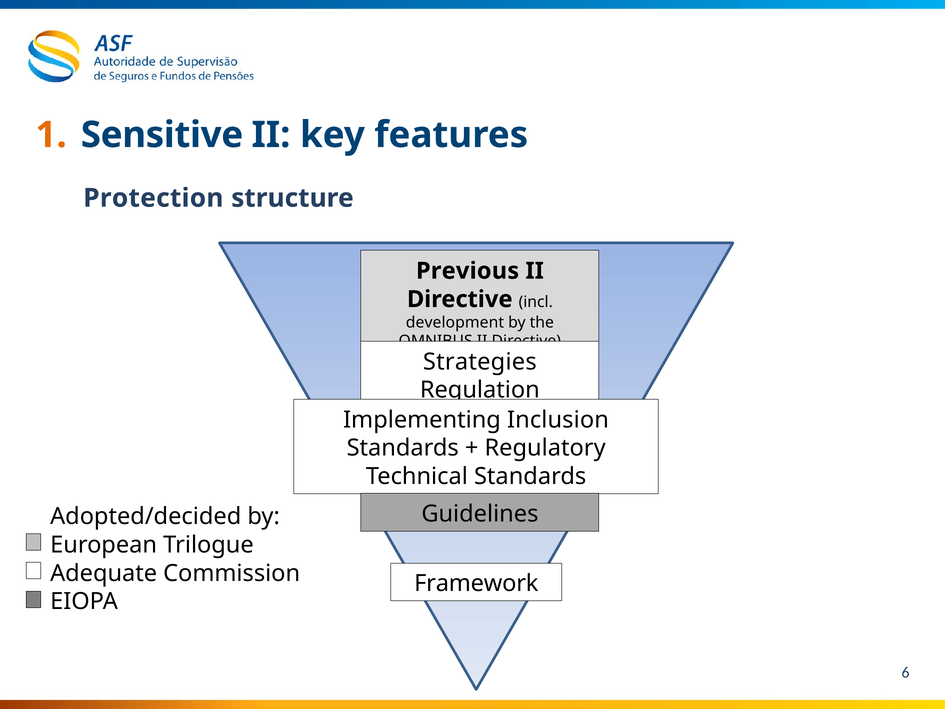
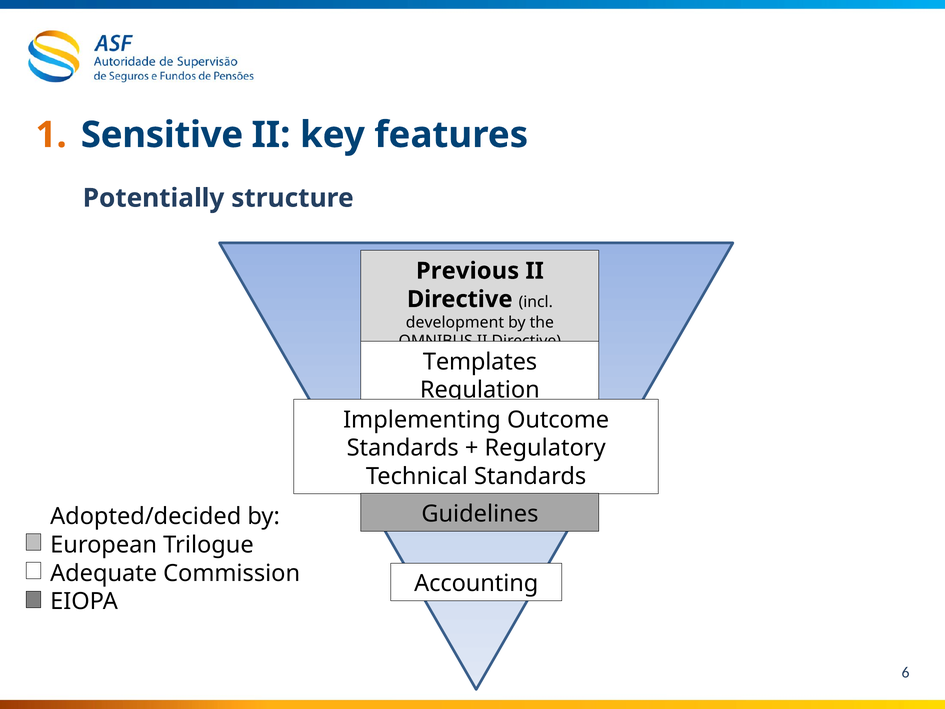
Protection: Protection -> Potentially
Strategies: Strategies -> Templates
Inclusion: Inclusion -> Outcome
Framework: Framework -> Accounting
